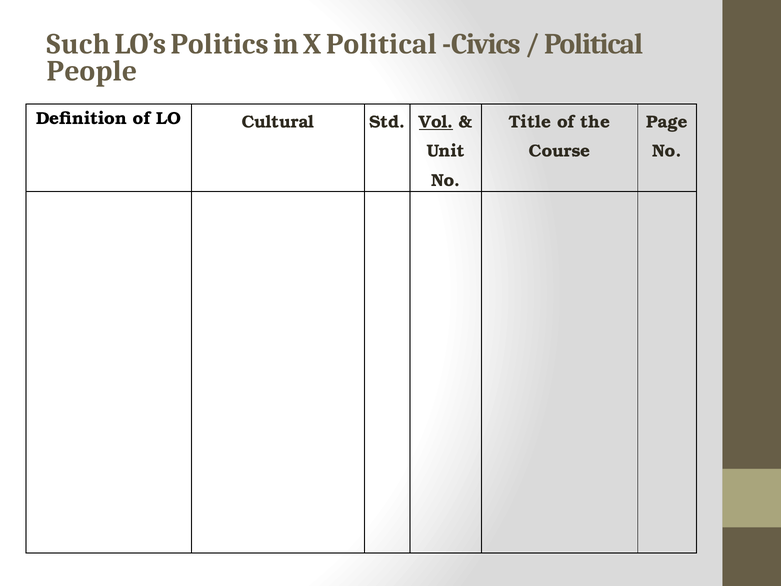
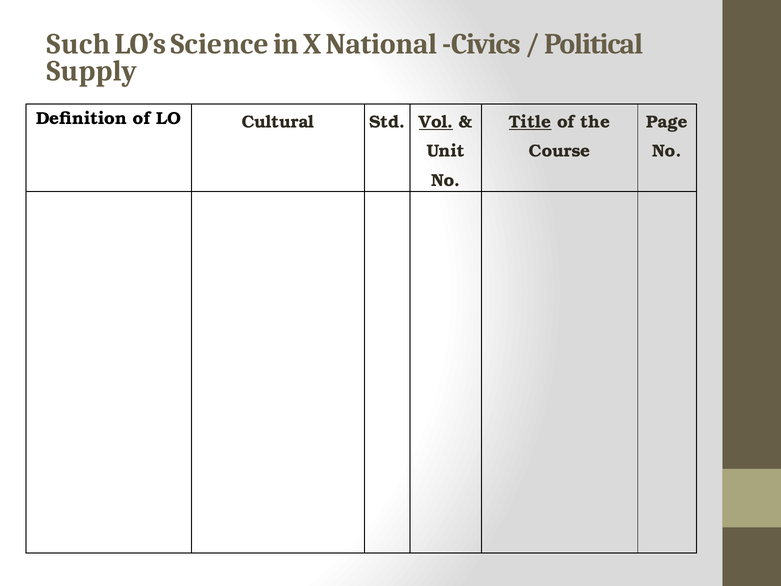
Politics: Politics -> Science
X Political: Political -> National
People: People -> Supply
Title underline: none -> present
